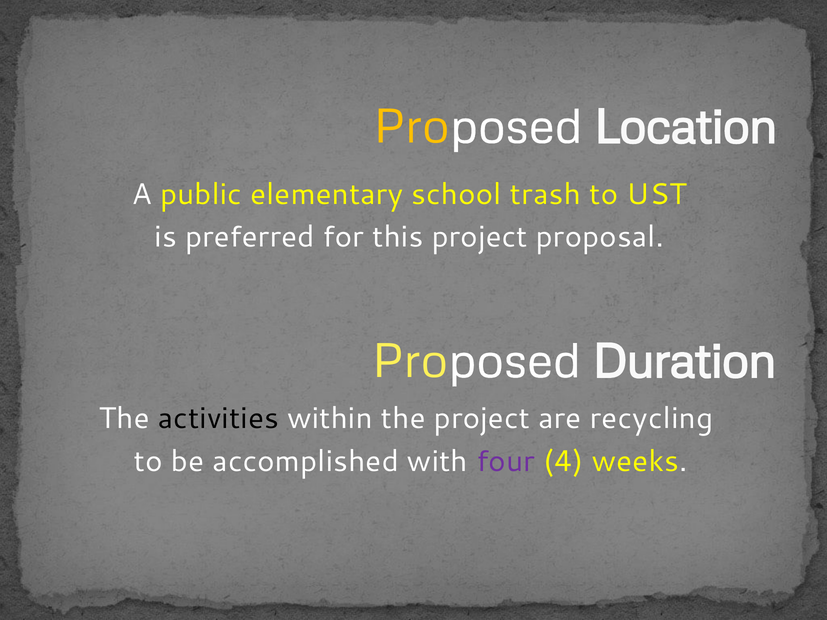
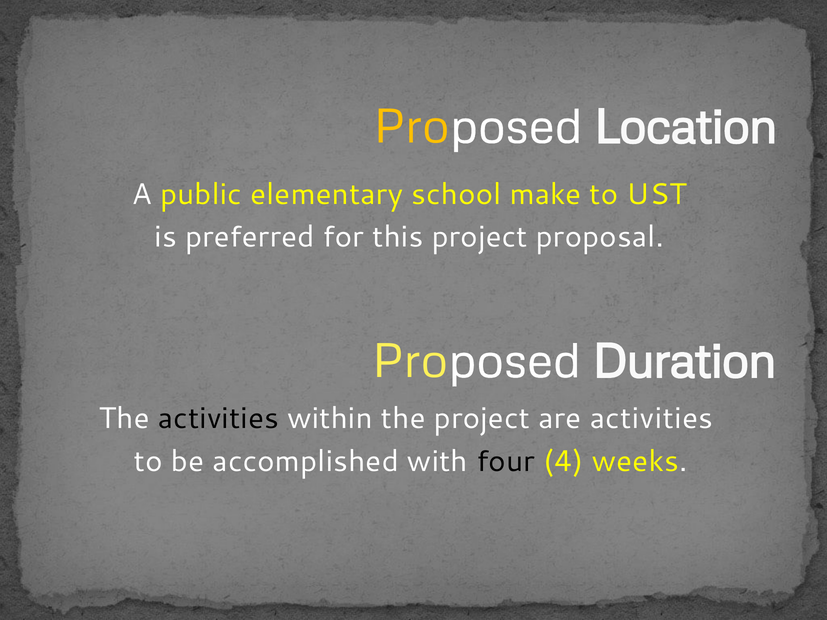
trash: trash -> make
are recycling: recycling -> activities
four colour: purple -> black
